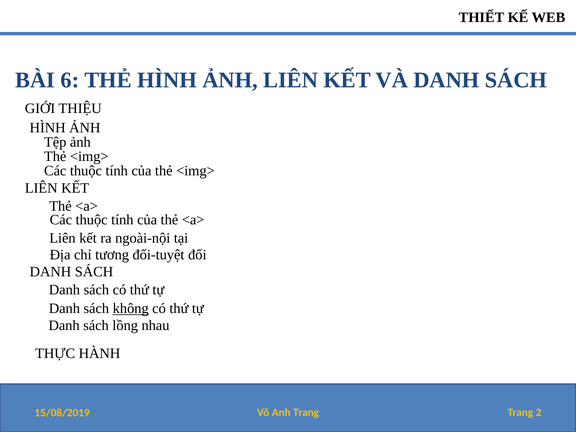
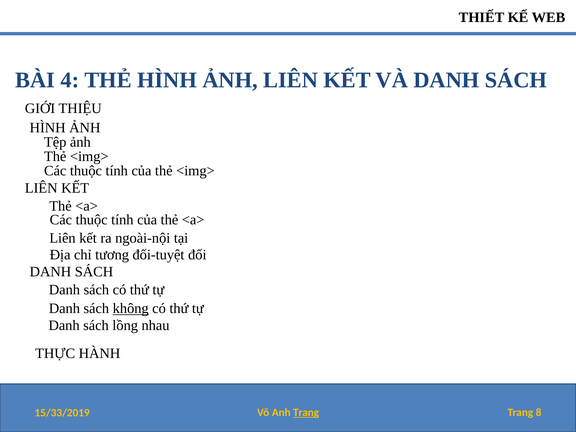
6: 6 -> 4
Trang at (306, 413) underline: none -> present
15/08/2019: 15/08/2019 -> 15/33/2019
2: 2 -> 8
